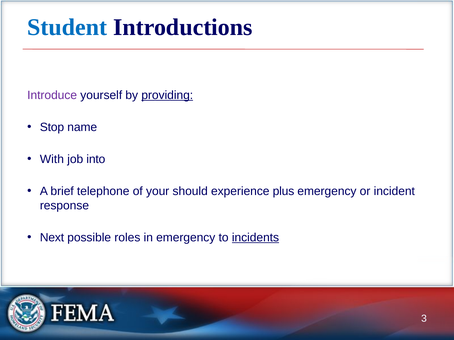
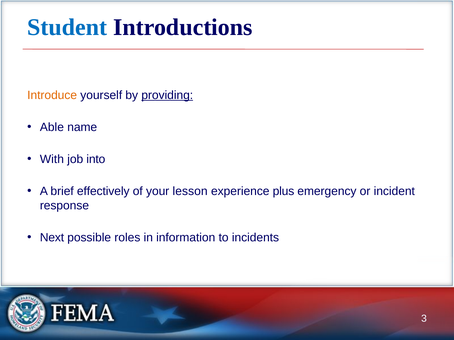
Introduce colour: purple -> orange
Stop: Stop -> Able
telephone: telephone -> effectively
should: should -> lesson
in emergency: emergency -> information
incidents underline: present -> none
